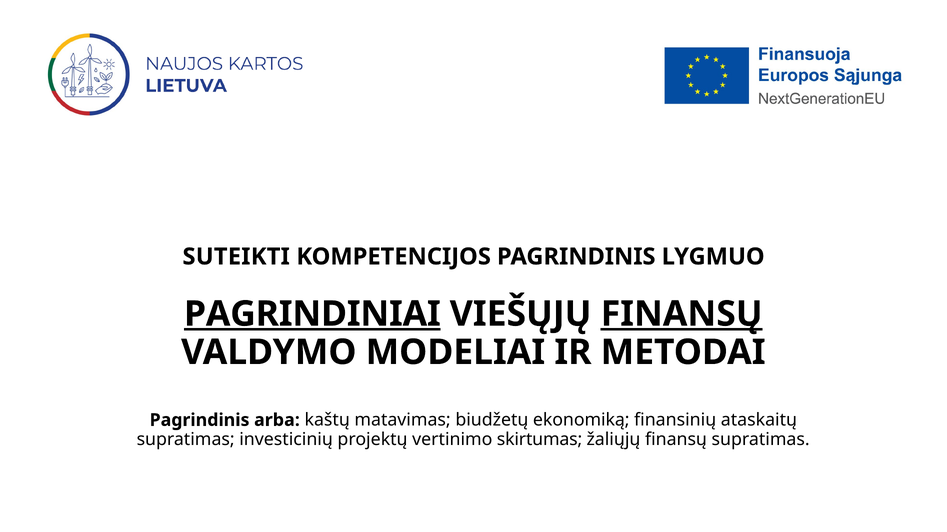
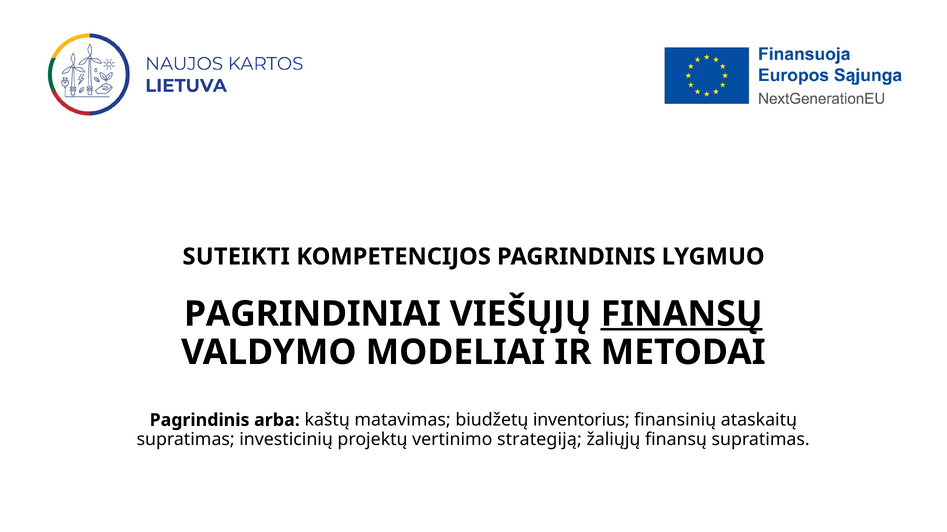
PAGRINDINIAI underline: present -> none
ekonomiką: ekonomiką -> inventorius
skirtumas: skirtumas -> strategiją
